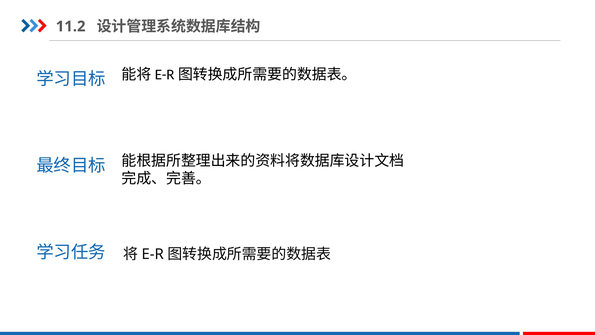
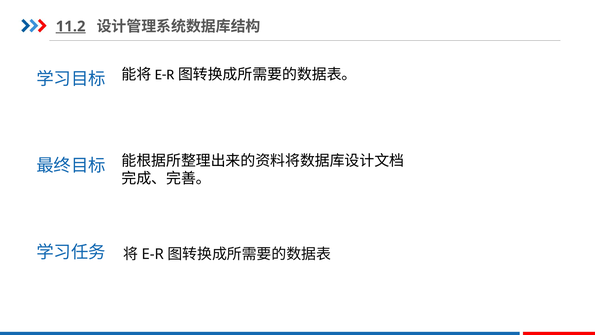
11.2 underline: none -> present
